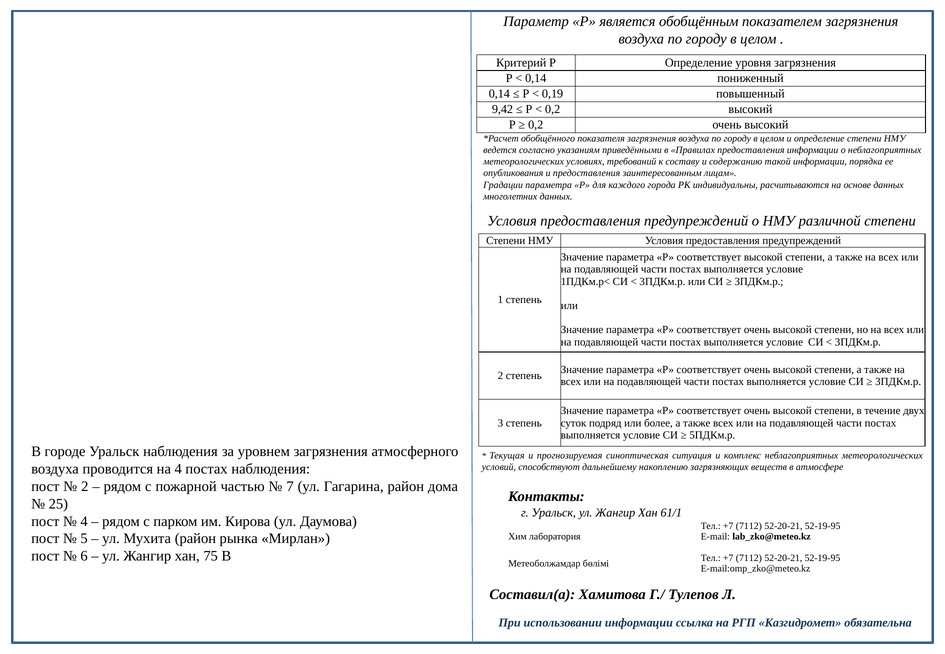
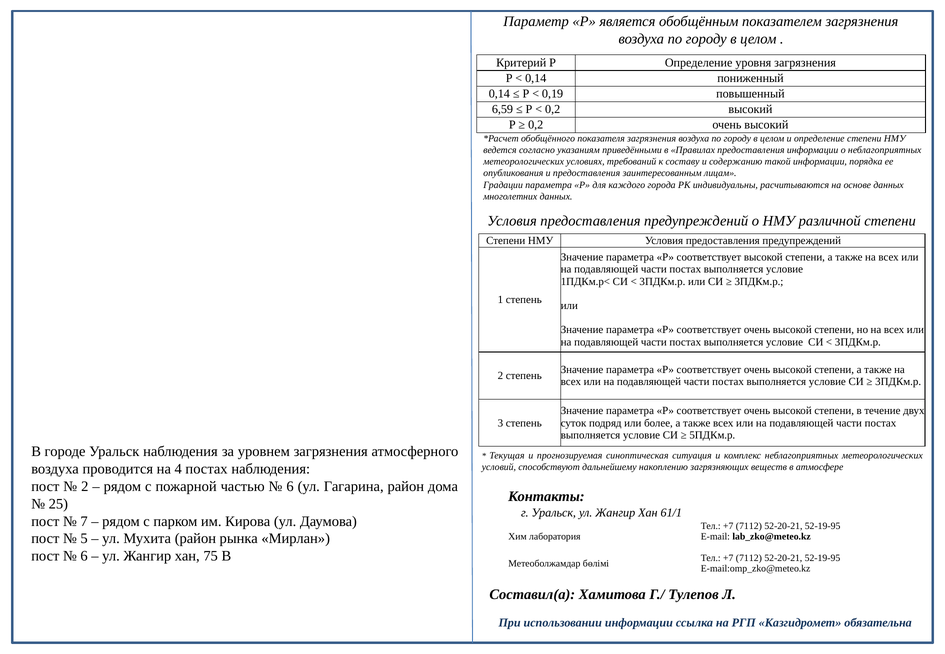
9,42: 9,42 -> 6,59
7 at (290, 487): 7 -> 6
4 at (84, 521): 4 -> 7
